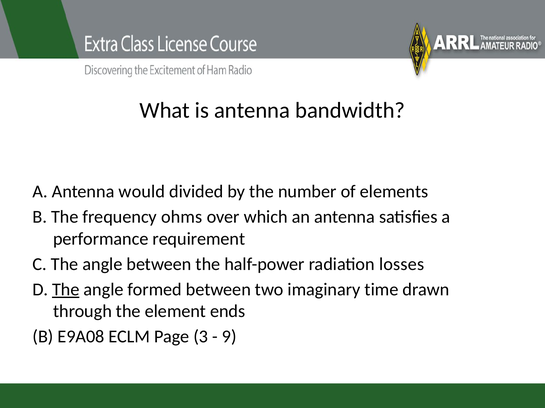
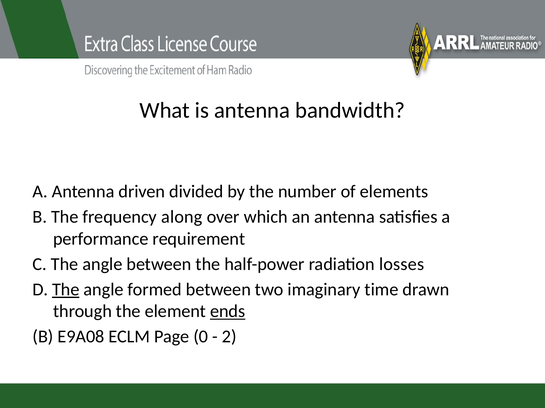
would: would -> driven
ohms: ohms -> along
ends underline: none -> present
3: 3 -> 0
9: 9 -> 2
